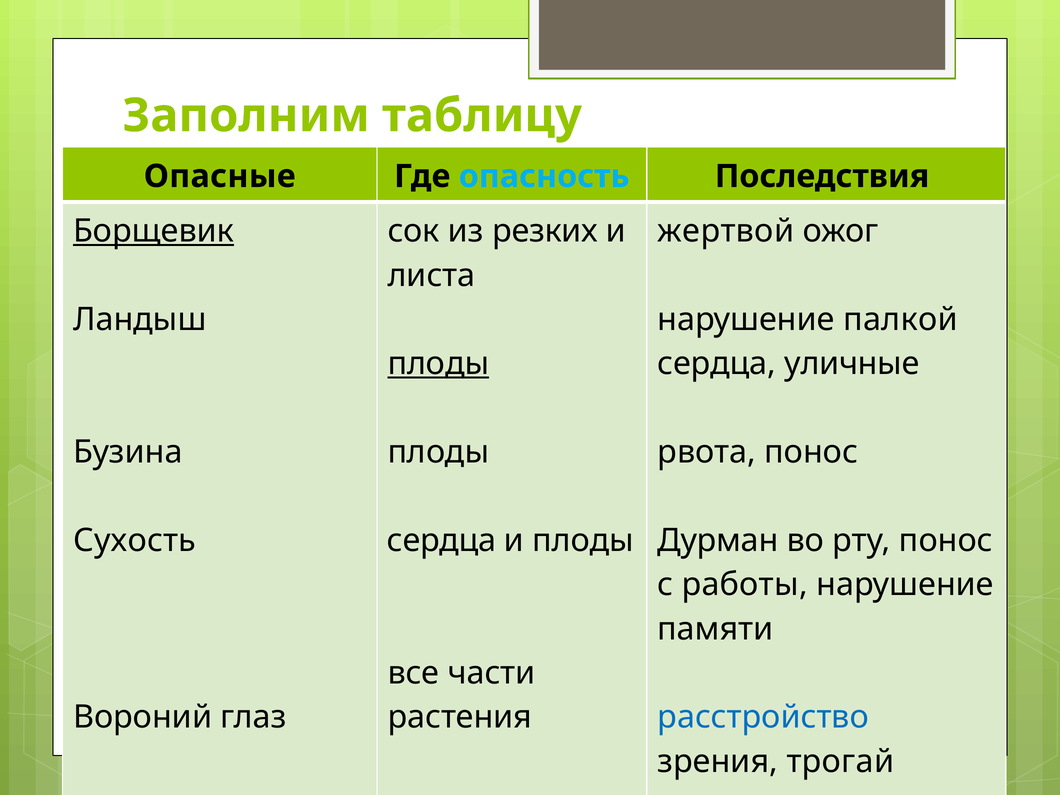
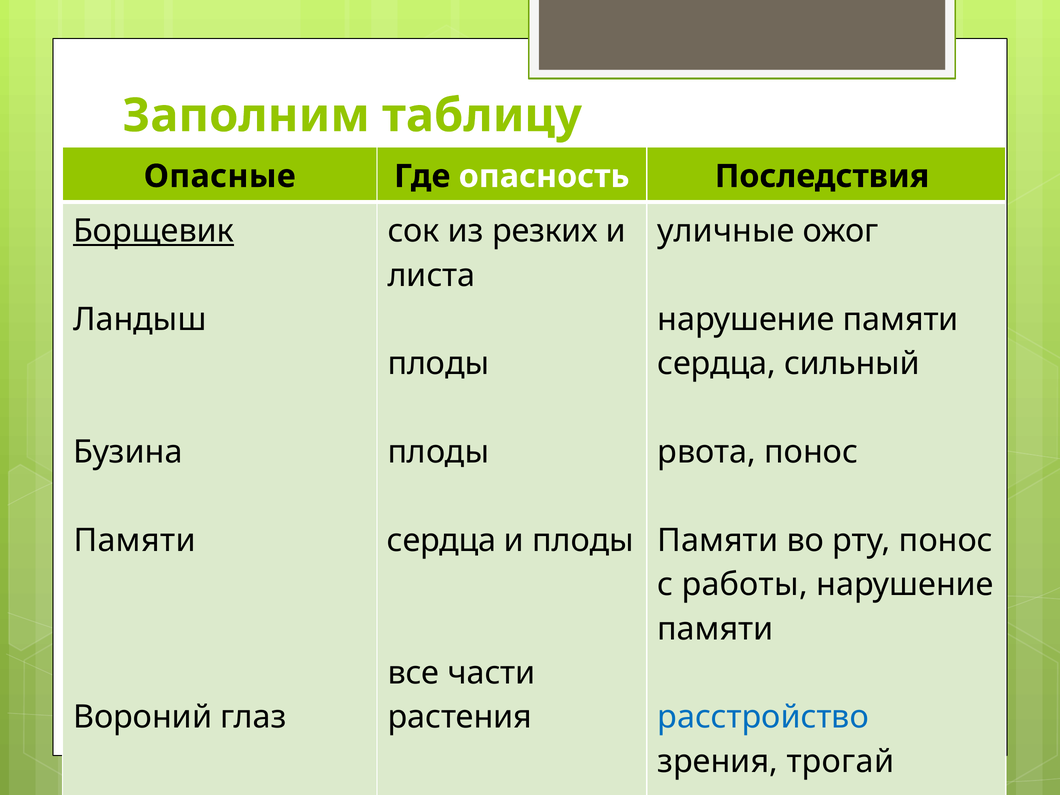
опасность colour: light blue -> white
жертвой: жертвой -> уличные
палкой at (901, 320): палкой -> памяти
плоды at (438, 364) underline: present -> none
уличные: уличные -> сильный
Сухость at (135, 541): Сухость -> Памяти
Дурман at (718, 541): Дурман -> Памяти
